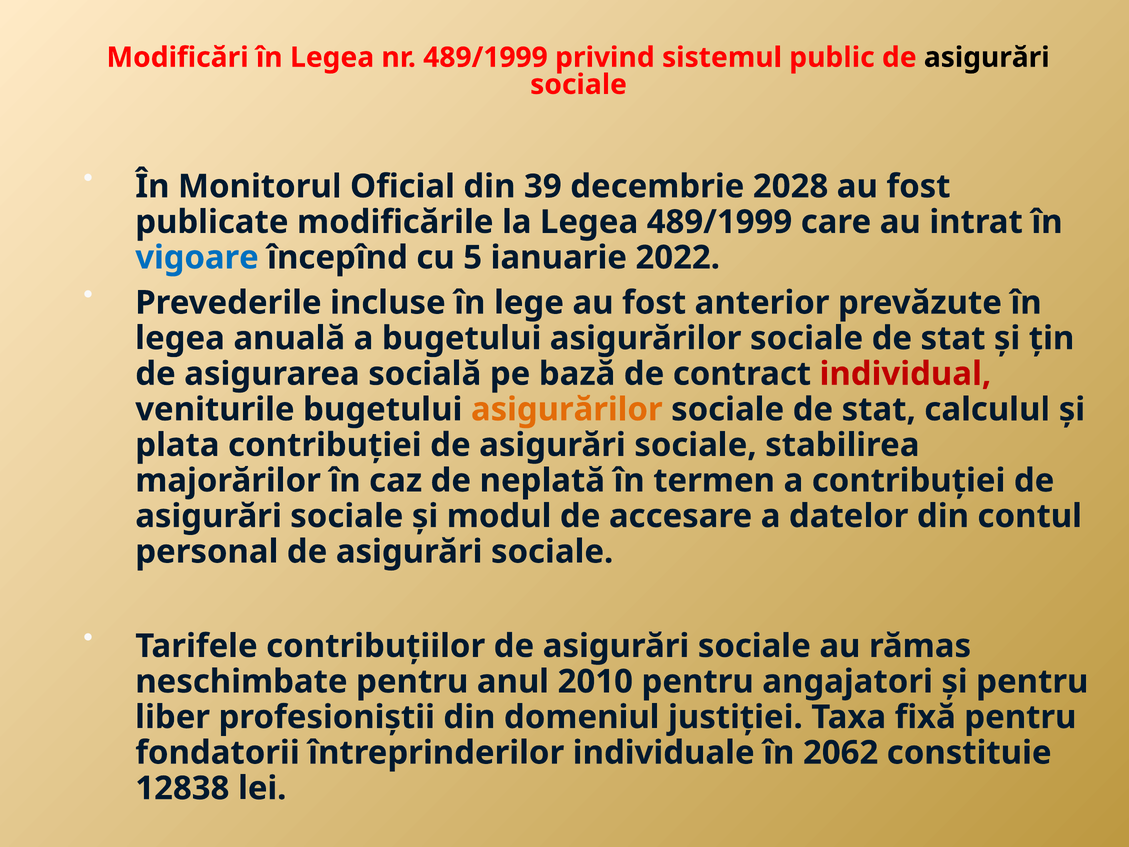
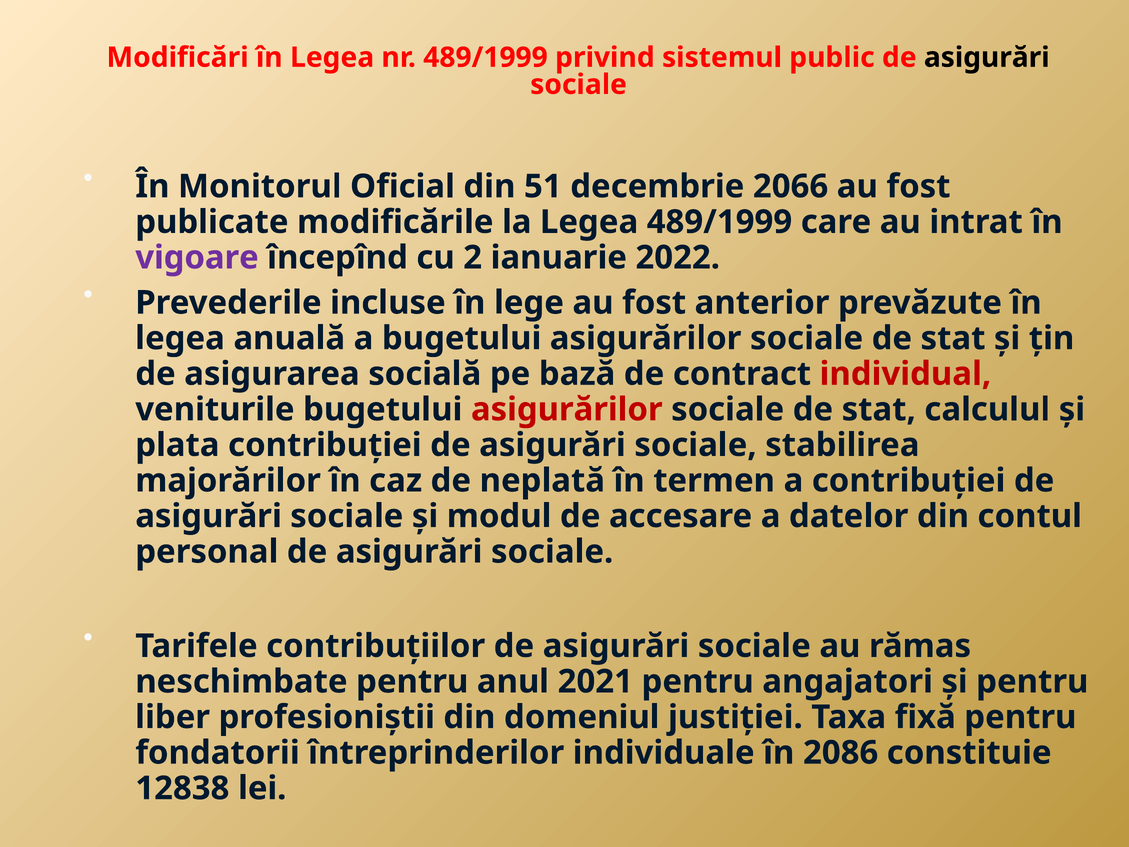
39: 39 -> 51
2028: 2028 -> 2066
vigoare colour: blue -> purple
5: 5 -> 2
asigurărilor at (567, 409) colour: orange -> red
2010: 2010 -> 2021
2062: 2062 -> 2086
